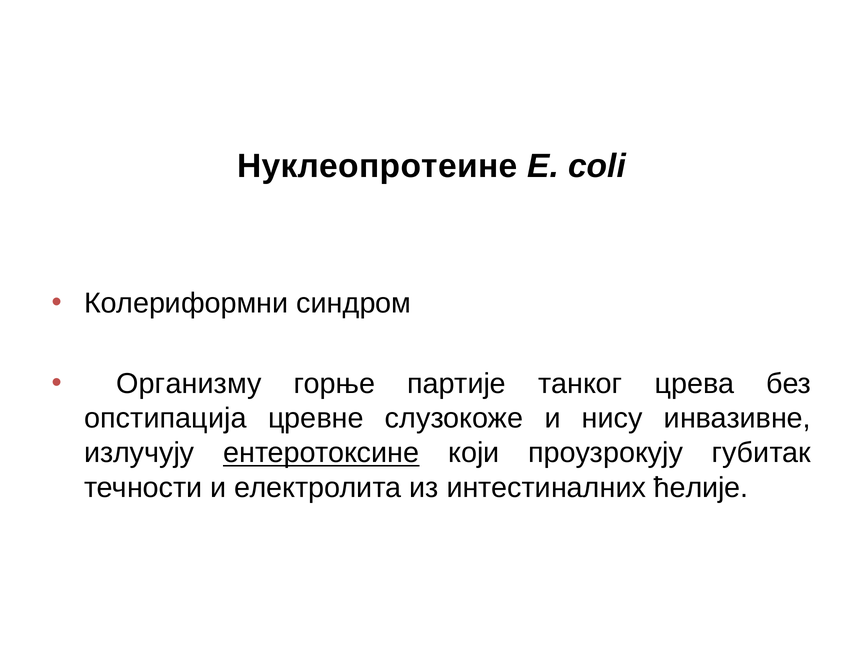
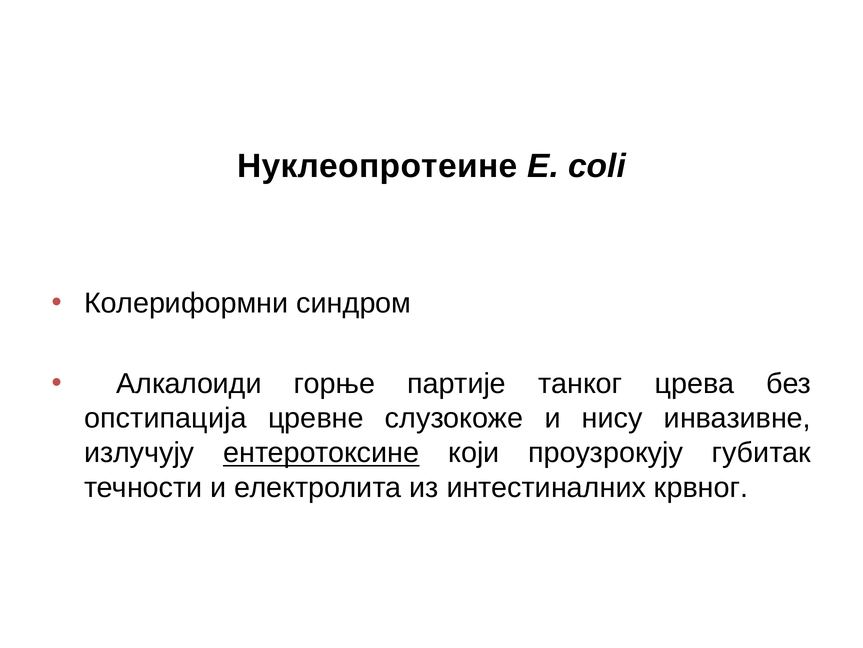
Организму: Организму -> Алкалоиди
ћелије: ћелије -> крвног
